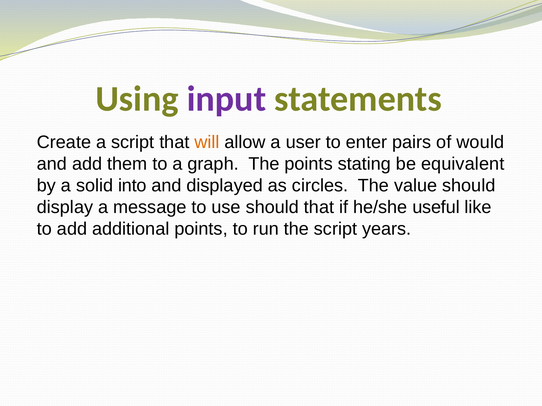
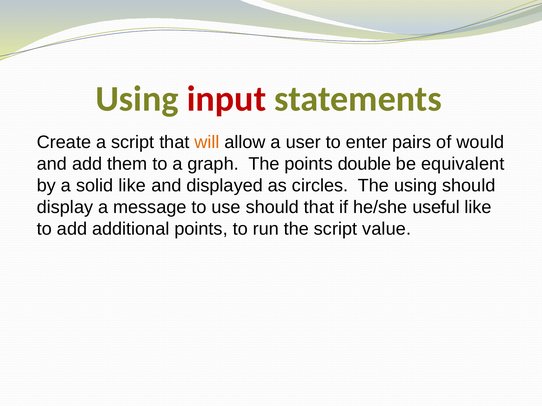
input colour: purple -> red
stating: stating -> double
solid into: into -> like
The value: value -> using
years: years -> value
